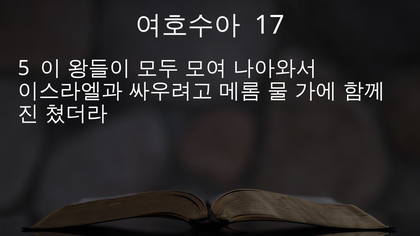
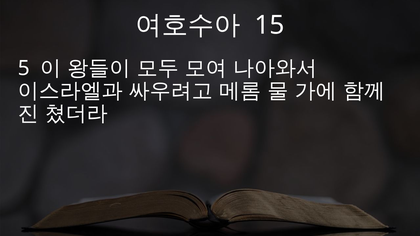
17: 17 -> 15
